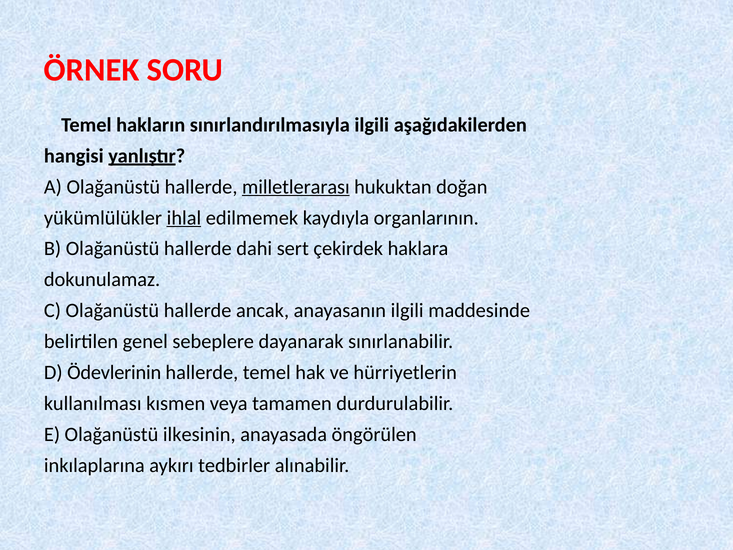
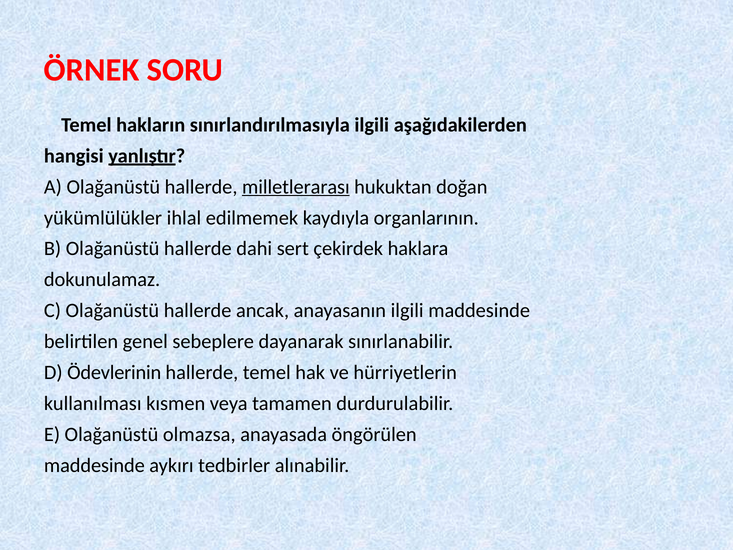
ihlal underline: present -> none
ilkesinin: ilkesinin -> olmazsa
inkılaplarına at (94, 465): inkılaplarına -> maddesinde
